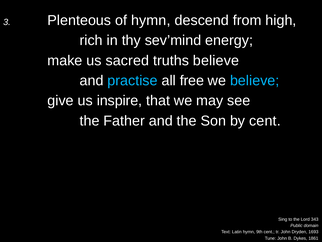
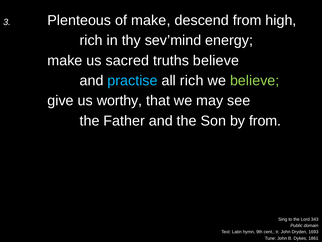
of hymn: hymn -> make
all free: free -> rich
believe at (255, 80) colour: light blue -> light green
inspire: inspire -> worthy
by cent: cent -> from
